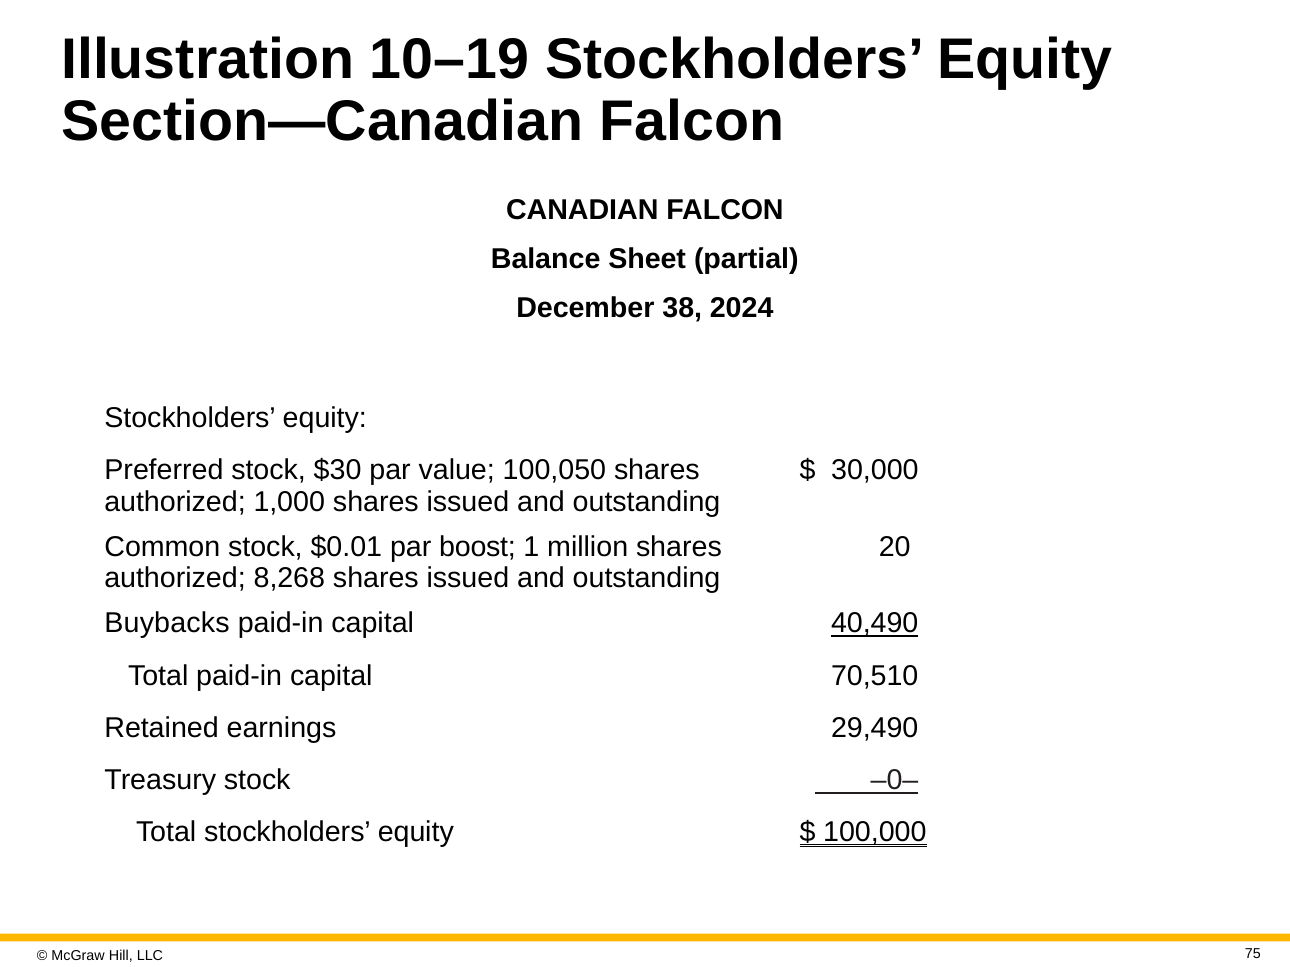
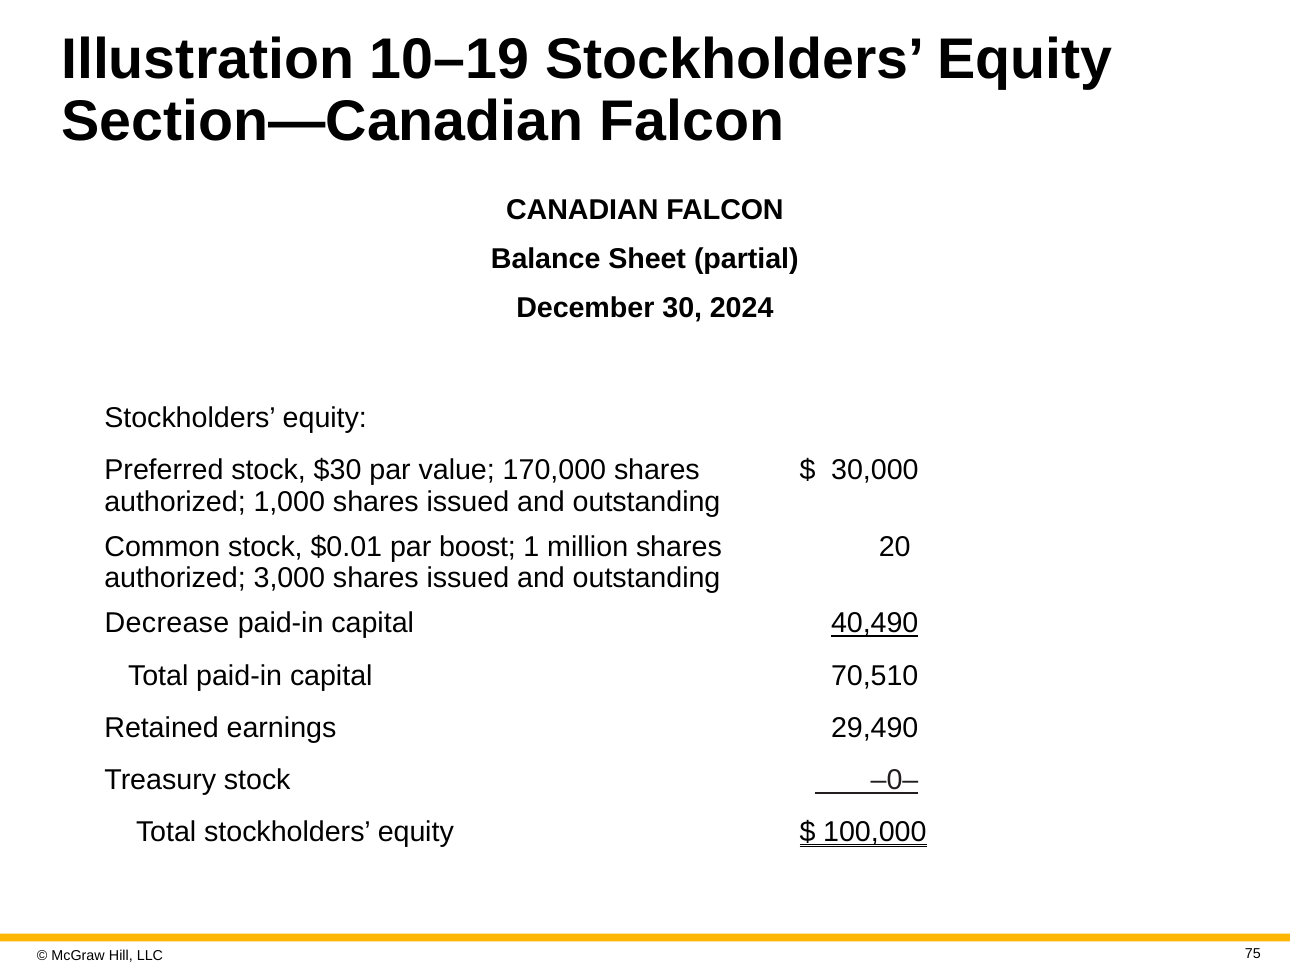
38: 38 -> 30
100,050: 100,050 -> 170,000
8,268: 8,268 -> 3,000
Buybacks: Buybacks -> Decrease
